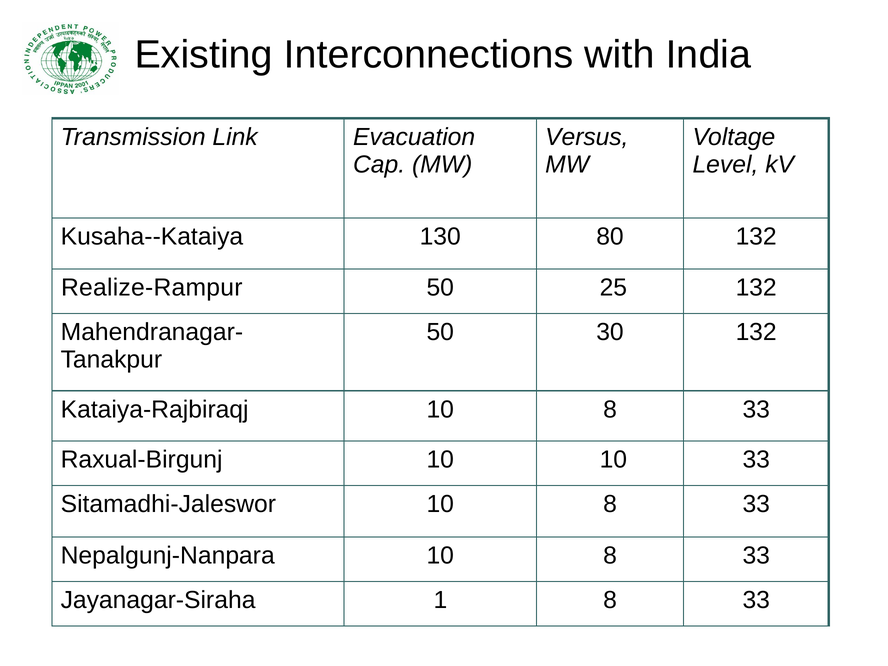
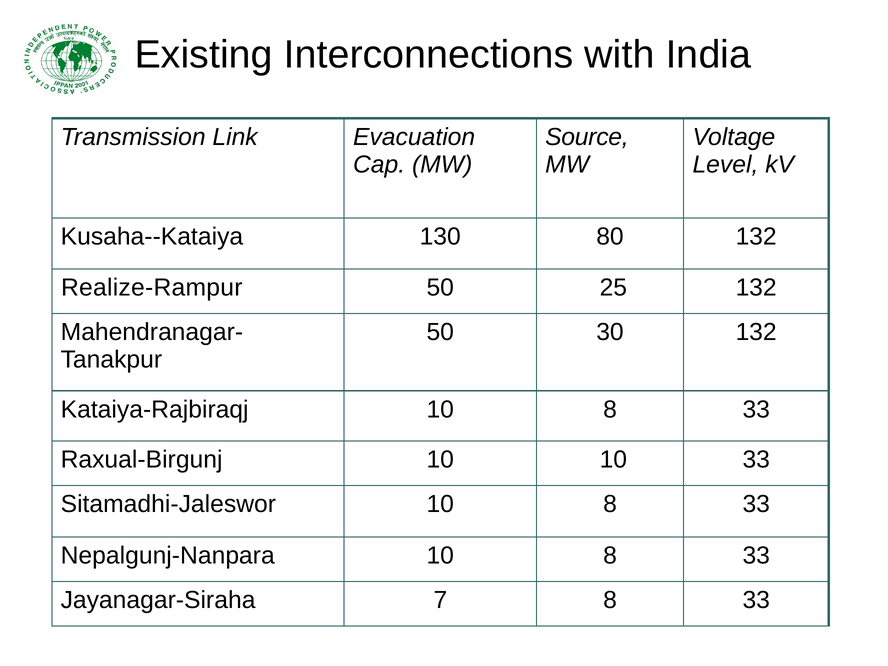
Versus: Versus -> Source
1: 1 -> 7
